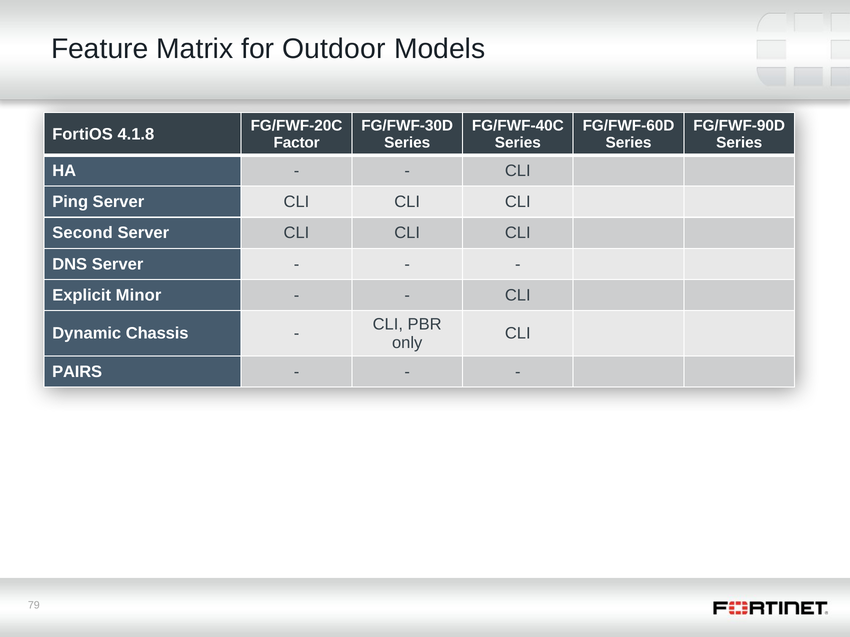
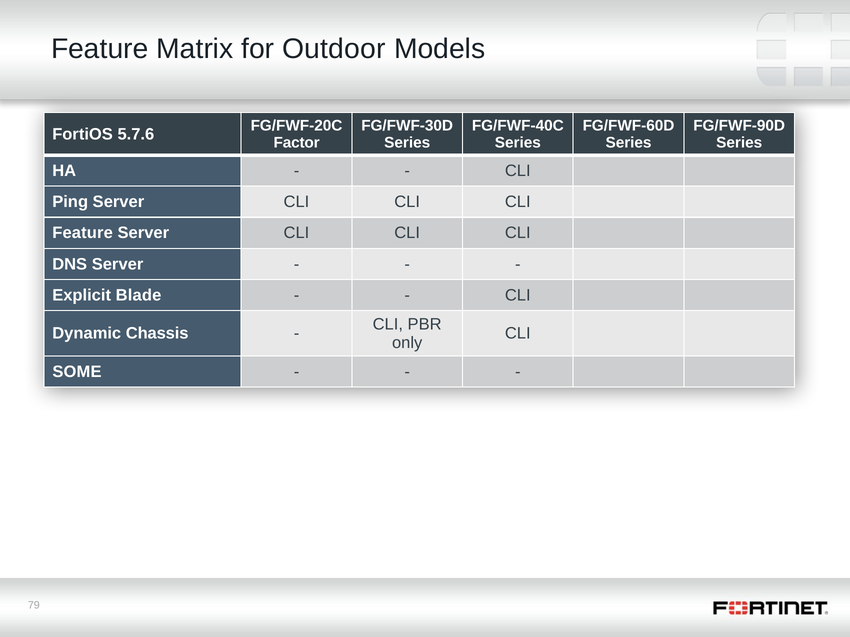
4.1.8: 4.1.8 -> 5.7.6
Second at (83, 233): Second -> Feature
Minor: Minor -> Blade
PAIRS: PAIRS -> SOME
